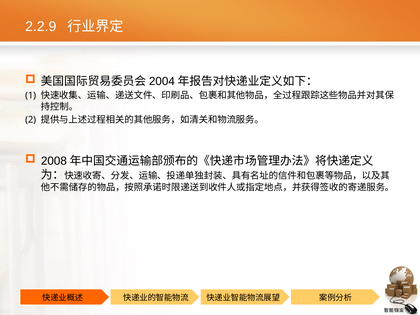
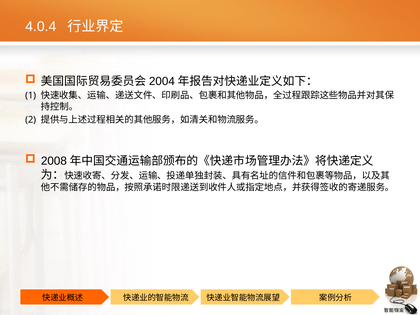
2.2.9: 2.2.9 -> 4.0.4
